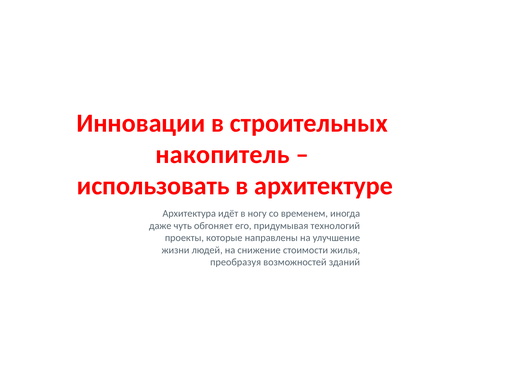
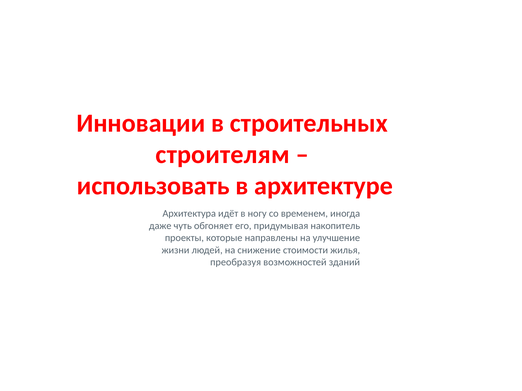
накопитель: накопитель -> строителям
технологий: технологий -> накопитель
